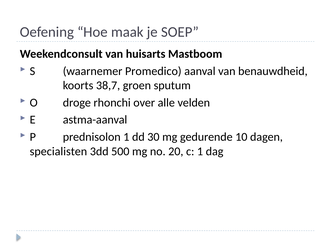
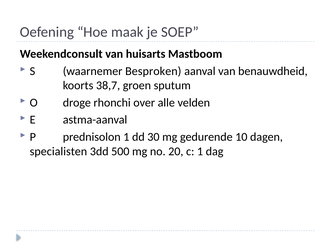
Promedico: Promedico -> Besproken
